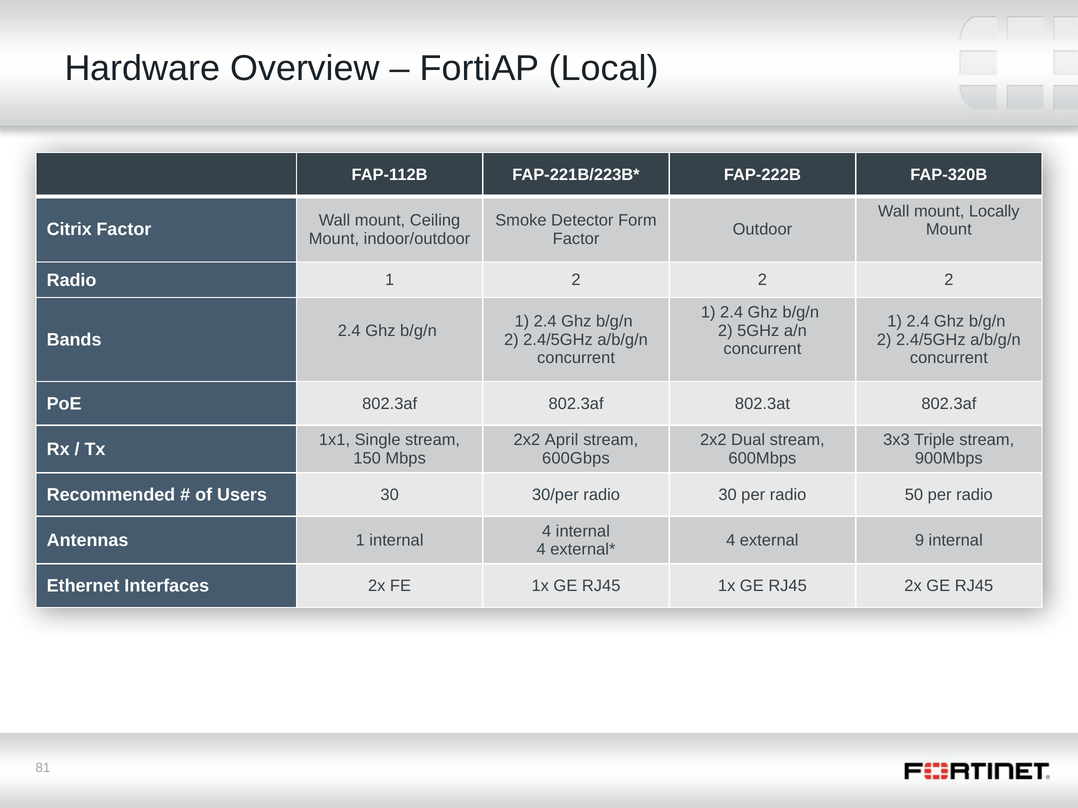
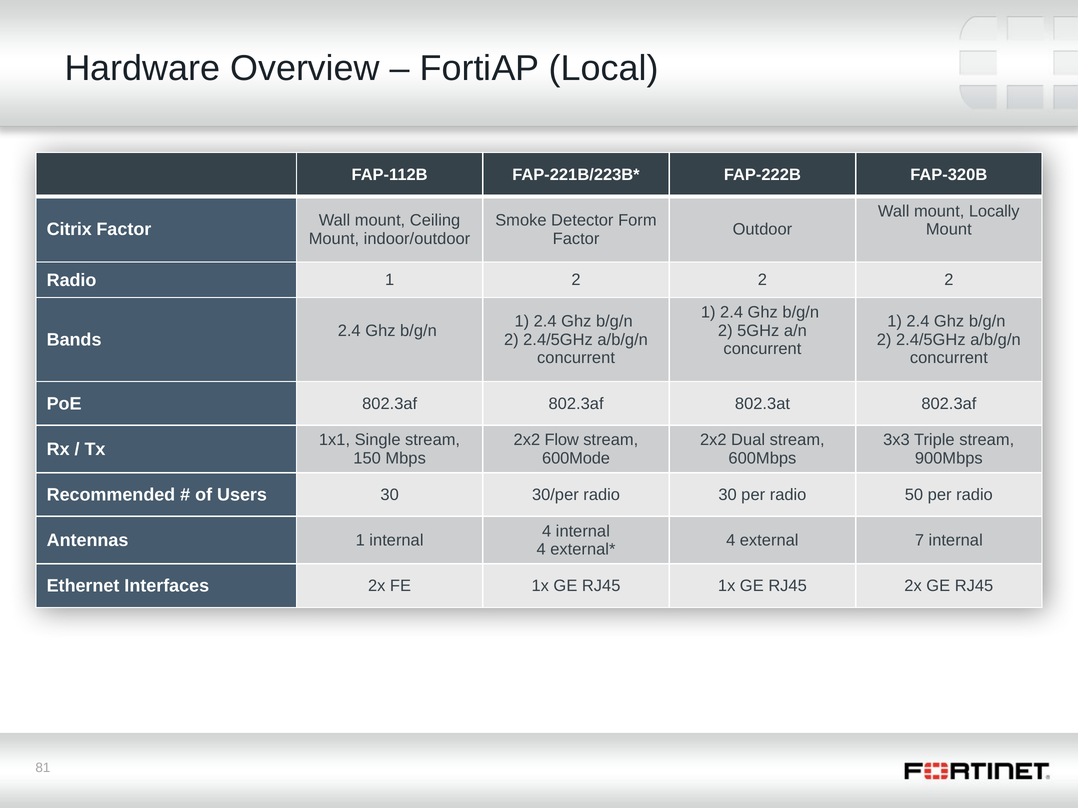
April: April -> Flow
600Gbps: 600Gbps -> 600Mode
9: 9 -> 7
